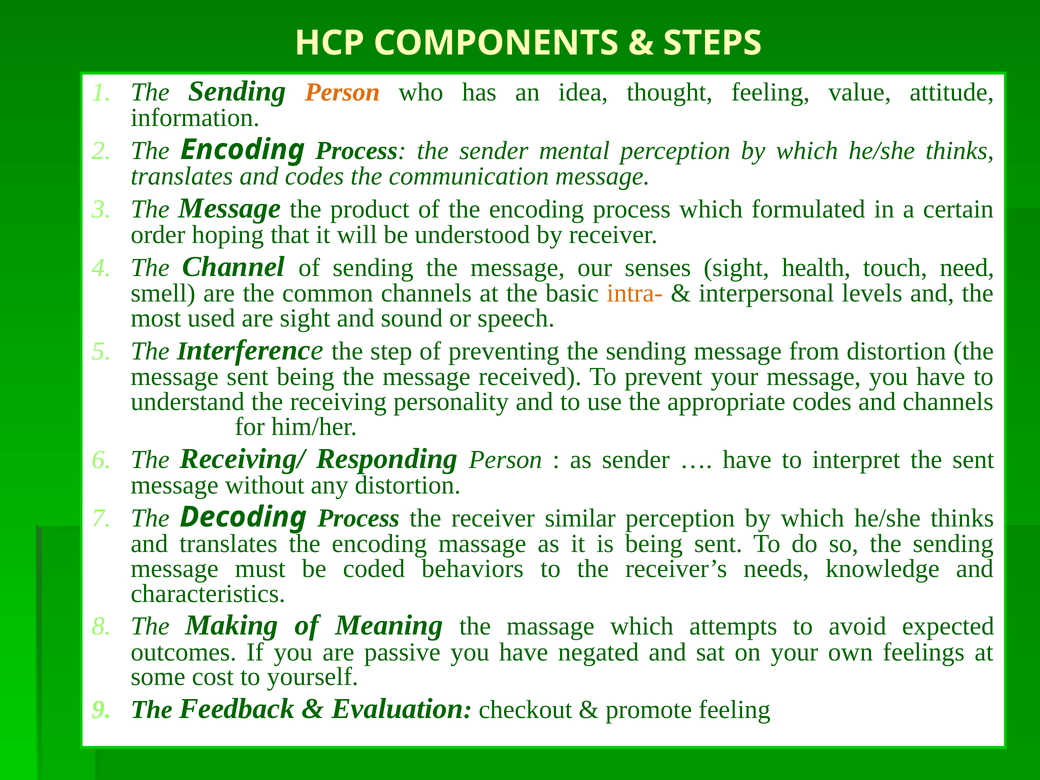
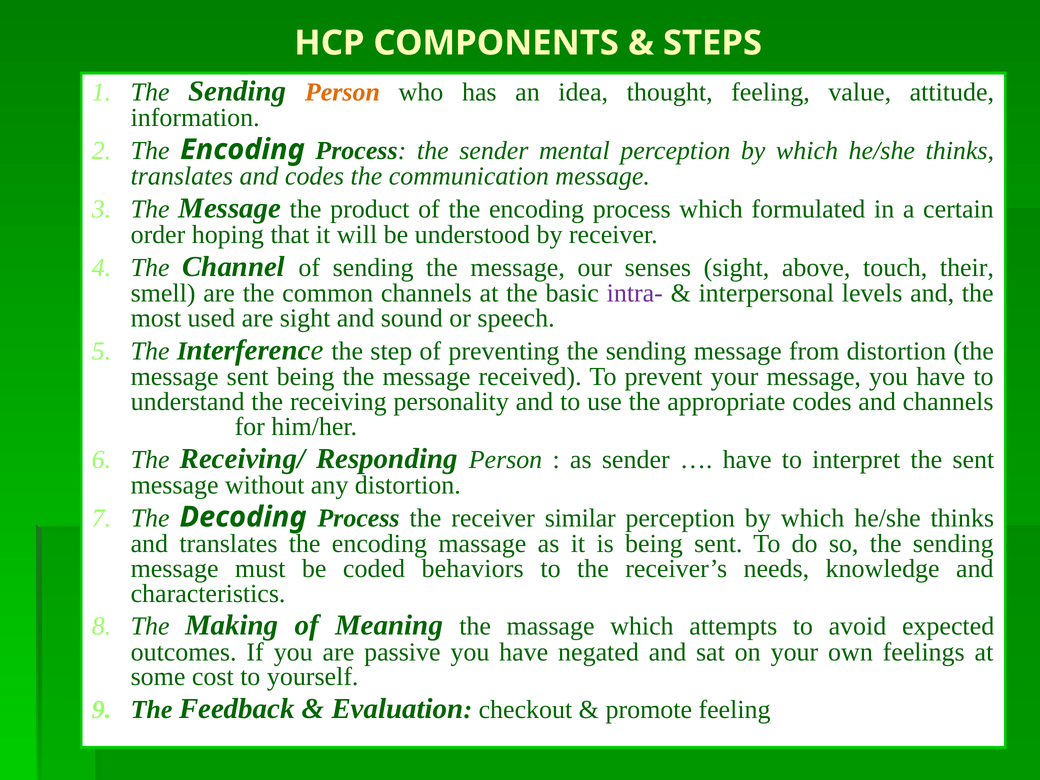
health: health -> above
need: need -> their
intra- colour: orange -> purple
